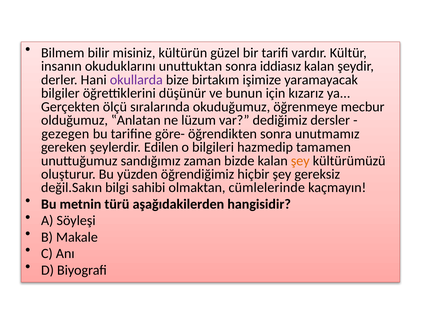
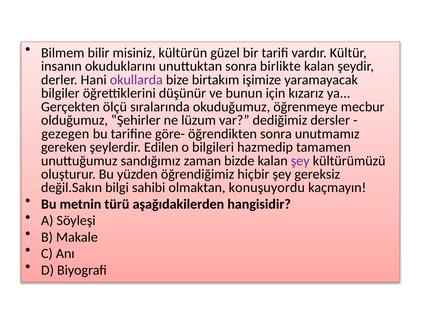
iddiasız: iddiasız -> birlikte
‟Anlatan: ‟Anlatan -> ‟Şehirler
şey at (300, 161) colour: orange -> purple
cümlelerinde: cümlelerinde -> konuşuyordu
